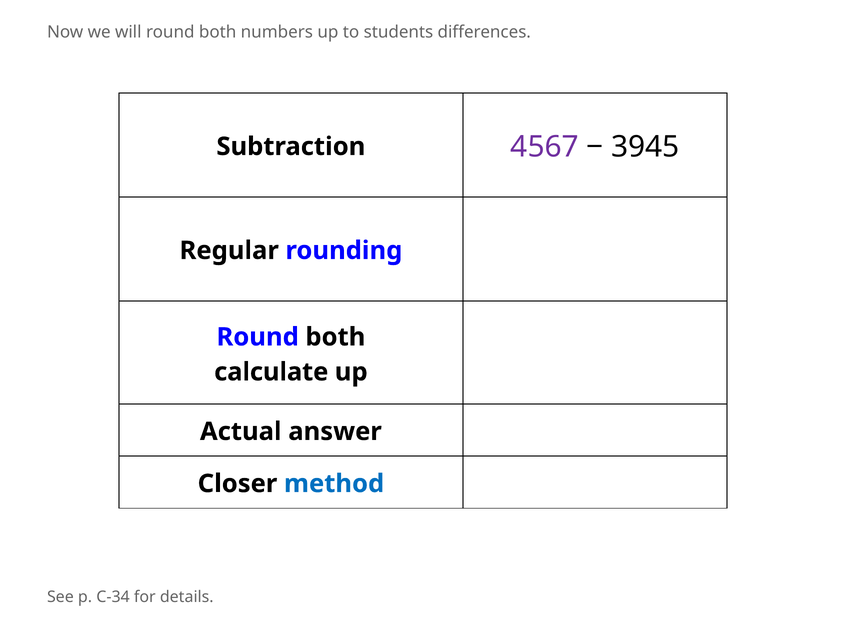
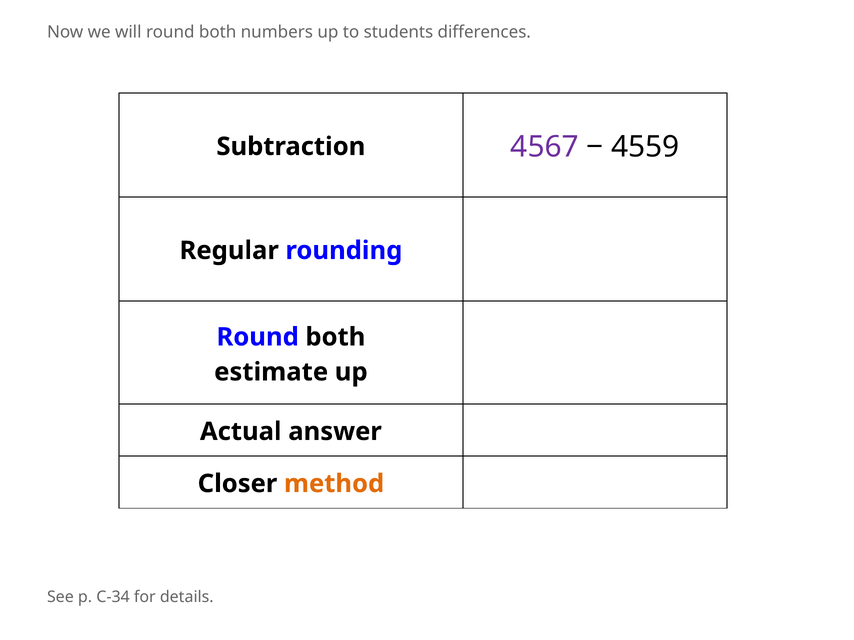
3945: 3945 -> 4559
calculate: calculate -> estimate
method colour: blue -> orange
